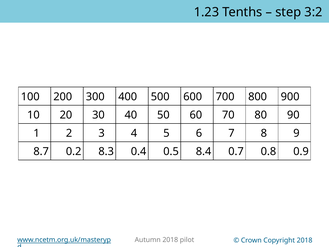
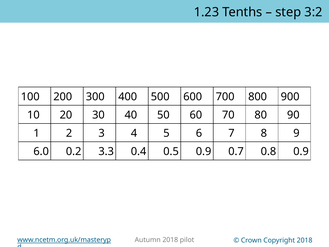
8.7 at (41, 151): 8.7 -> 6.0
8.3: 8.3 -> 3.3
0.5 8.4: 8.4 -> 0.9
